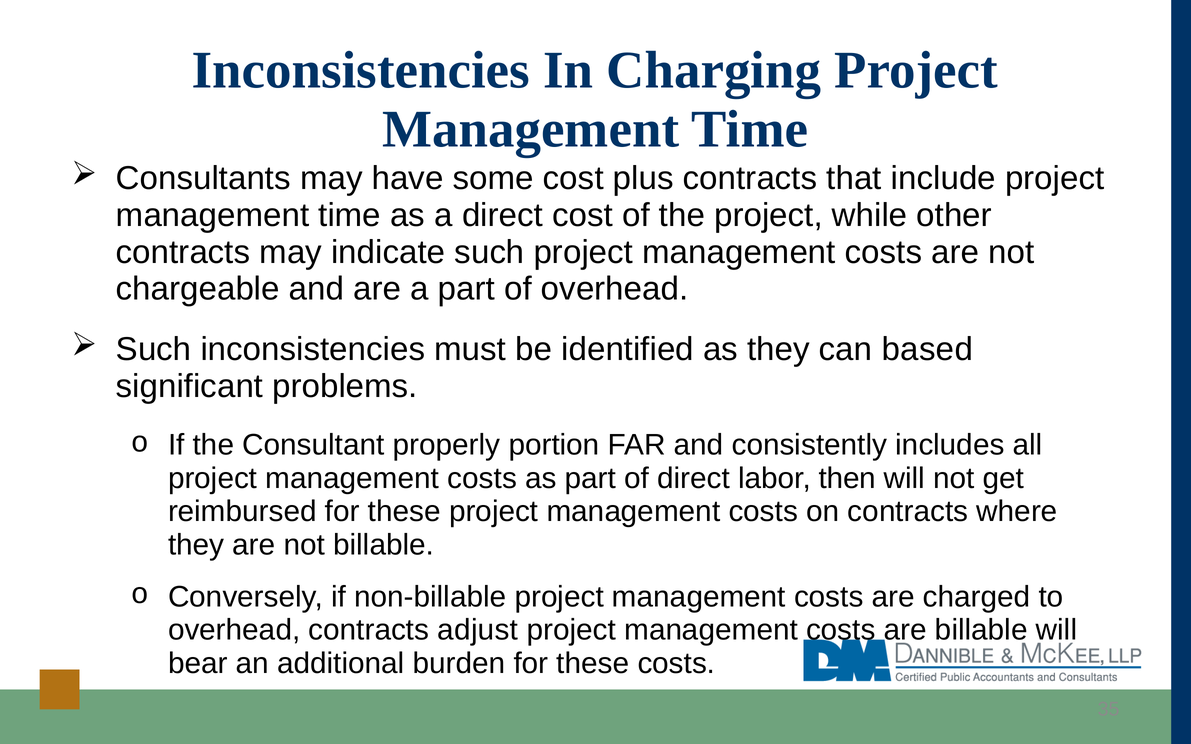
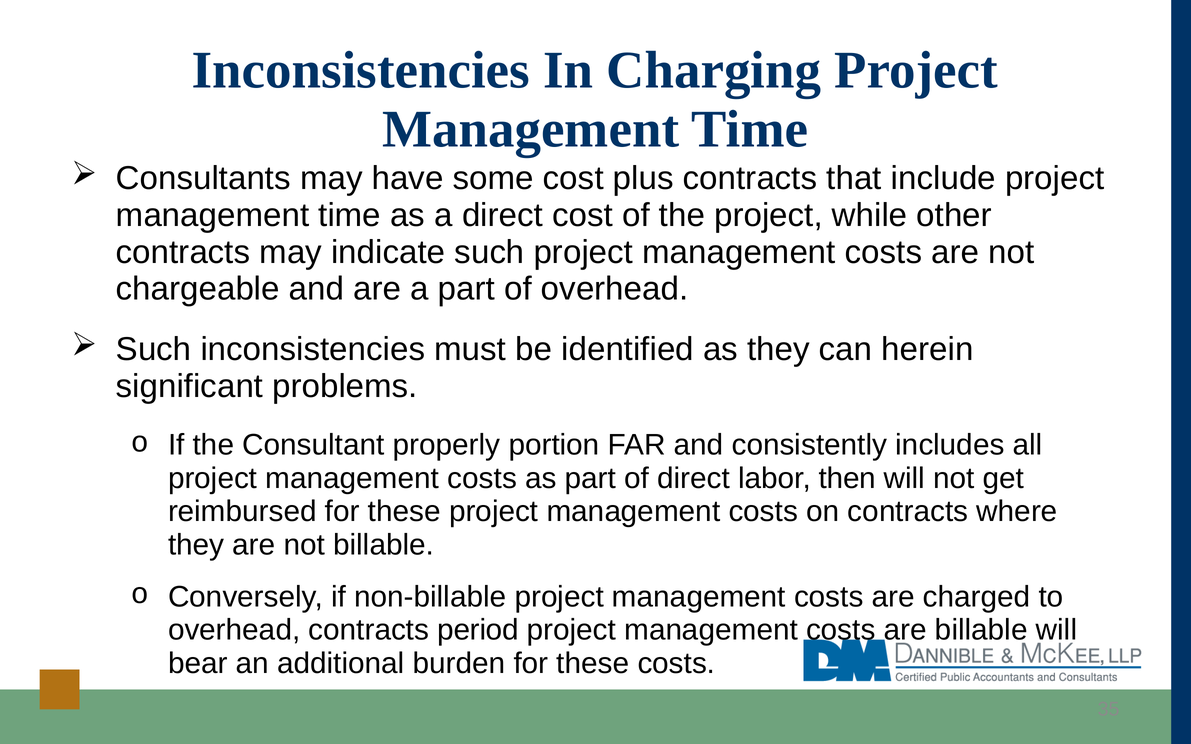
based: based -> herein
adjust: adjust -> period
